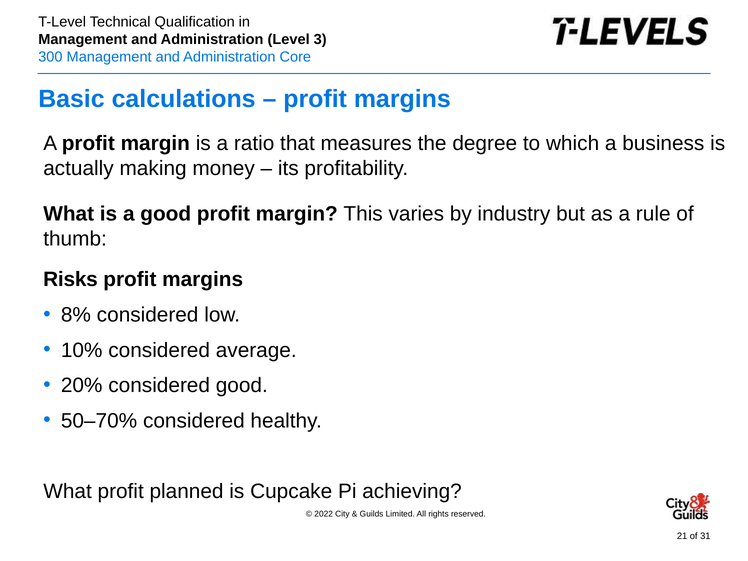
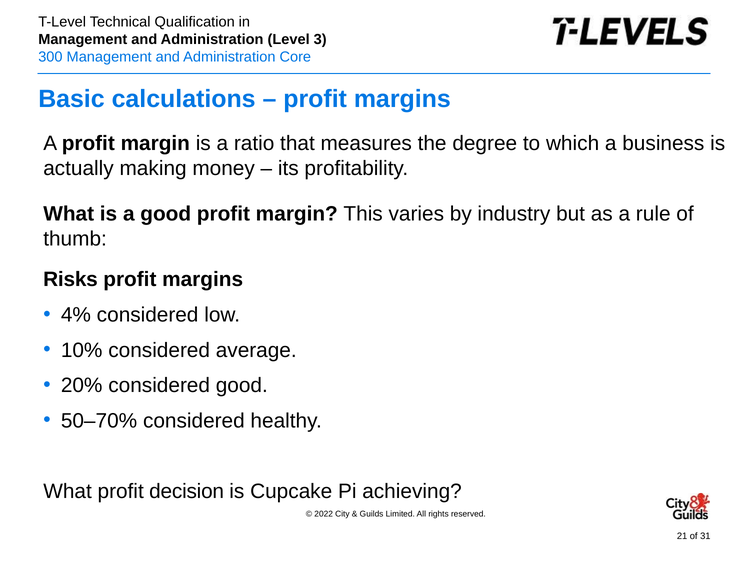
8%: 8% -> 4%
planned: planned -> decision
